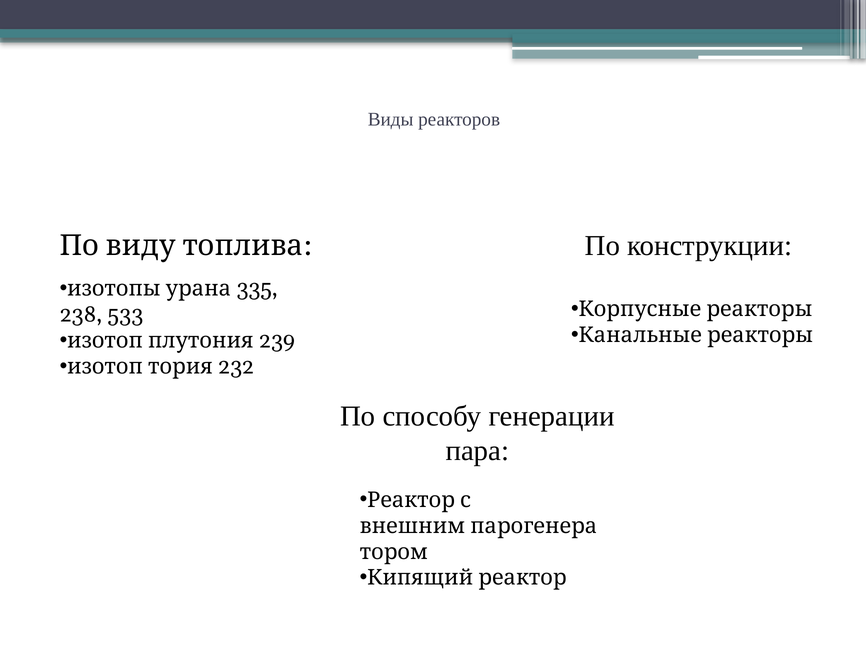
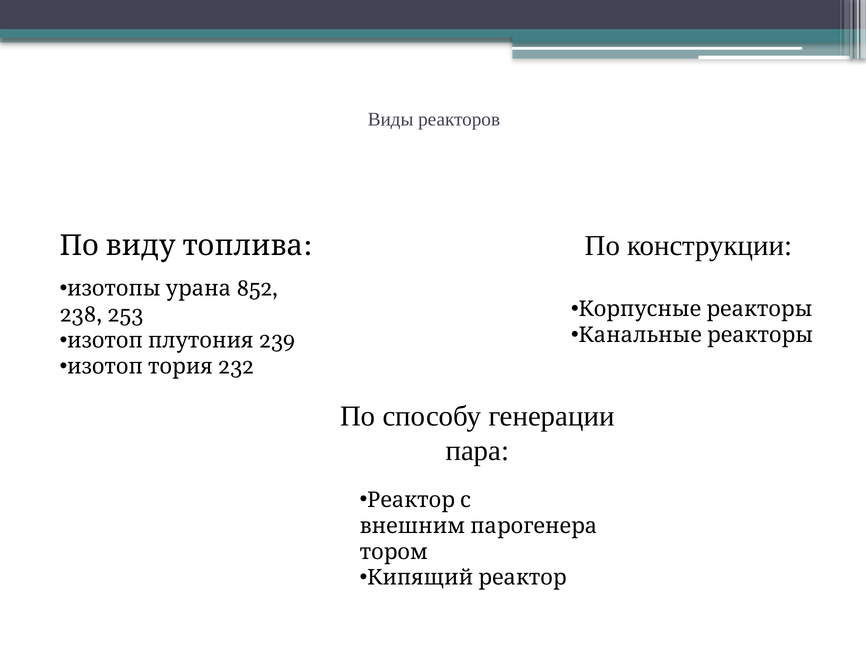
335: 335 -> 852
533: 533 -> 253
